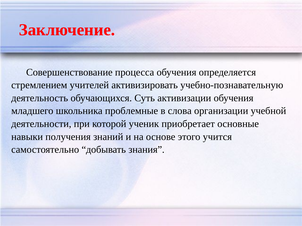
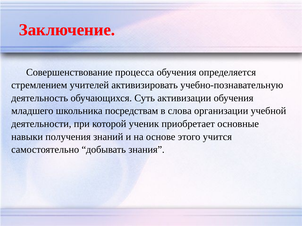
проблемные: проблемные -> посредствам
